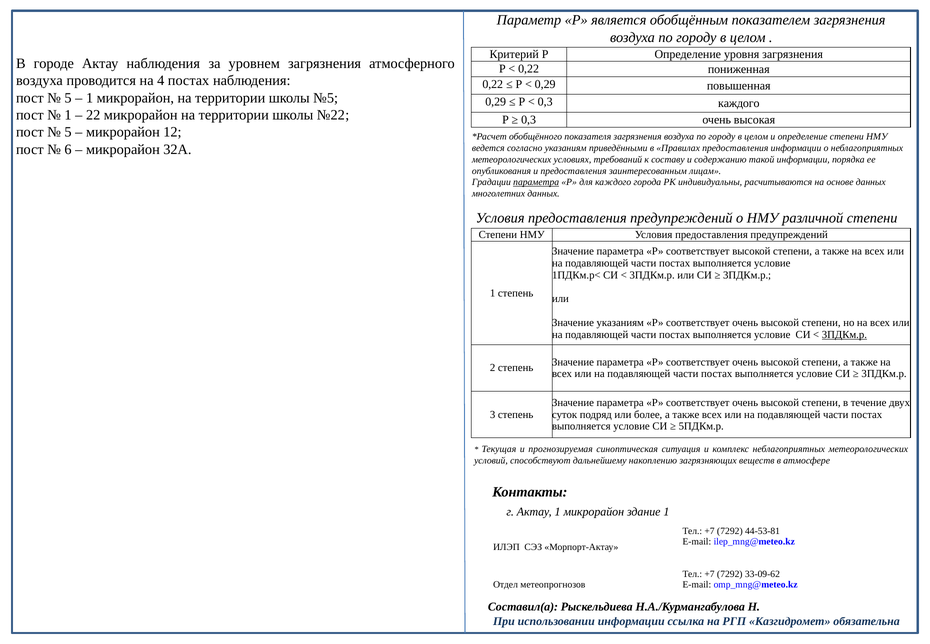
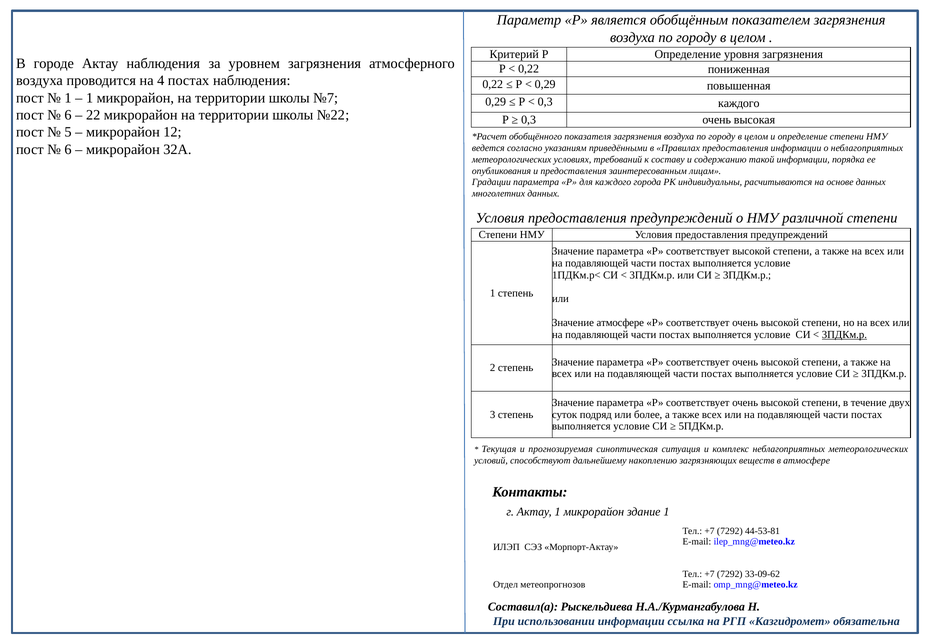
5 at (68, 98): 5 -> 1
№5: №5 -> №7
1 at (68, 115): 1 -> 6
параметра at (536, 182) underline: present -> none
Значение указаниям: указаниям -> атмосфере
